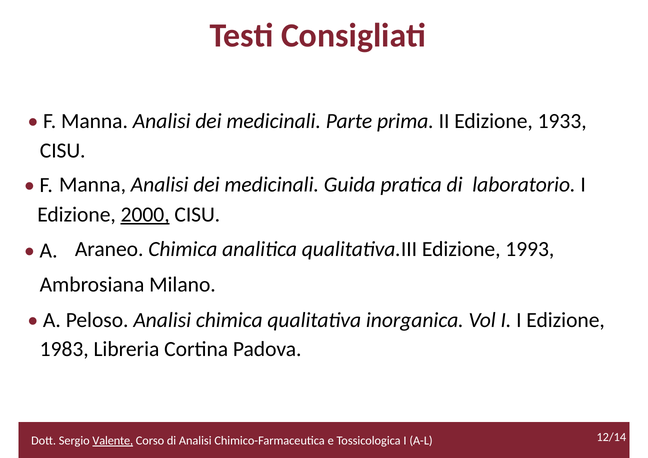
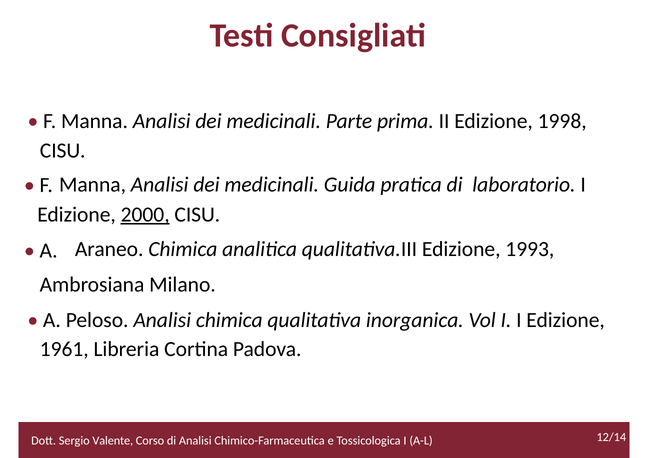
1933: 1933 -> 1998
1983: 1983 -> 1961
Valente underline: present -> none
